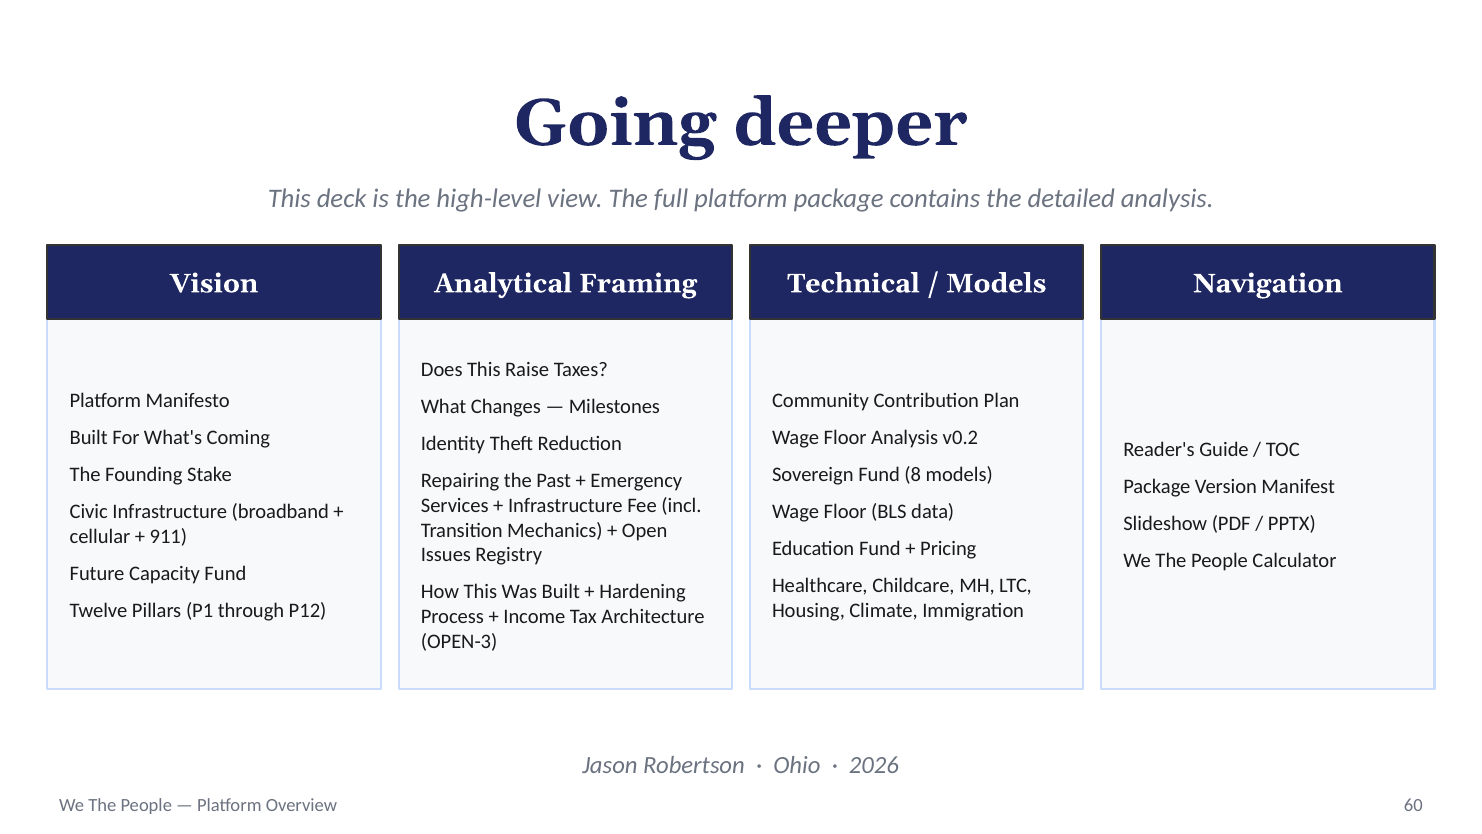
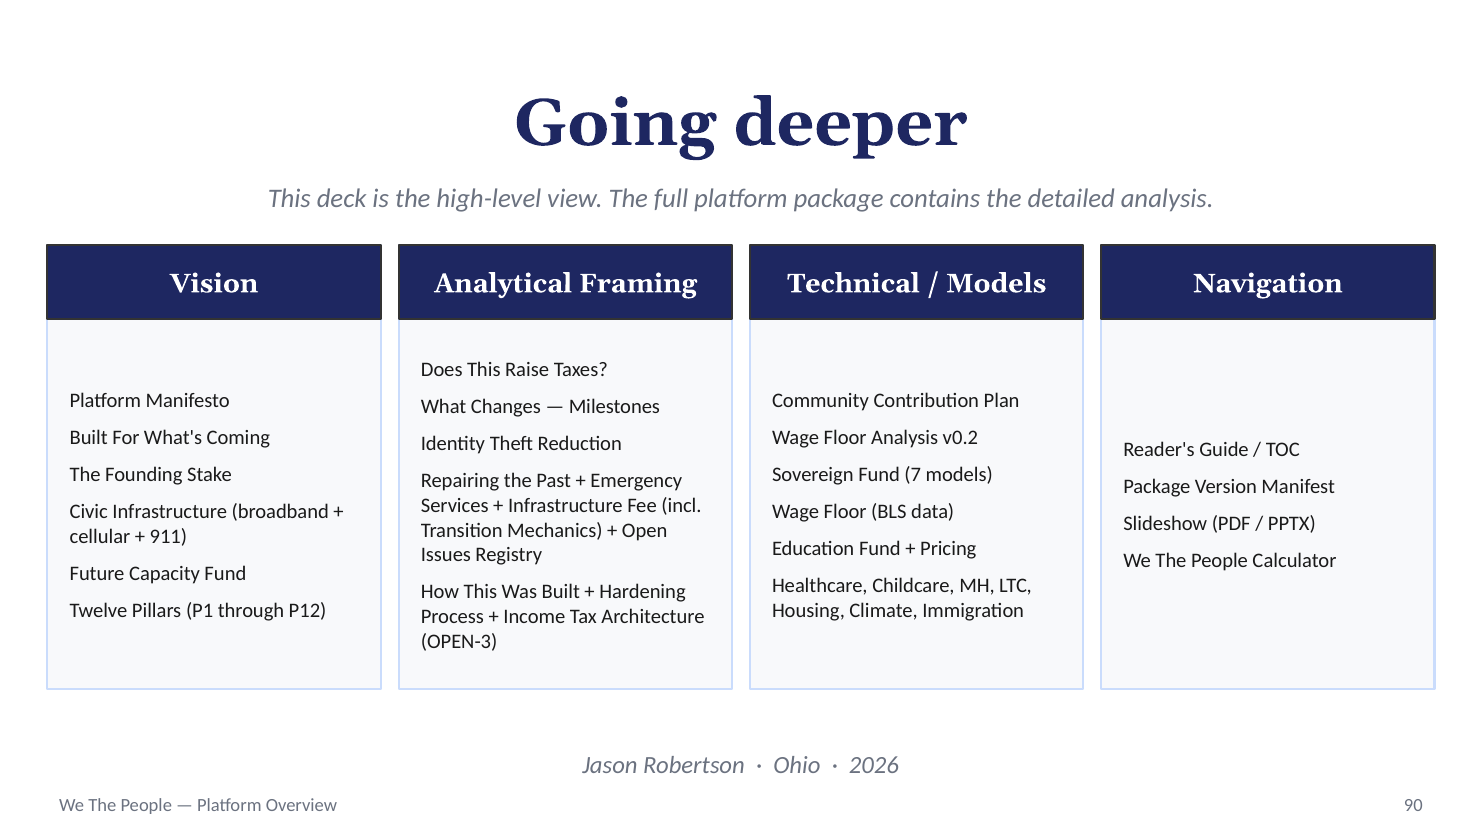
8: 8 -> 7
60: 60 -> 90
